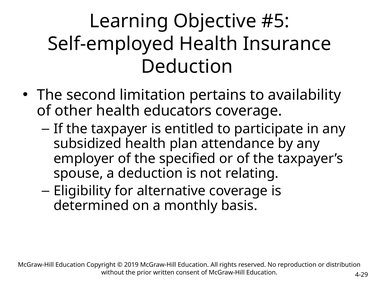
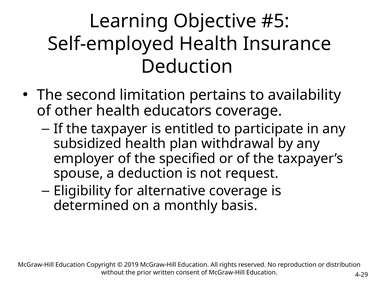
attendance: attendance -> withdrawal
relating: relating -> request
